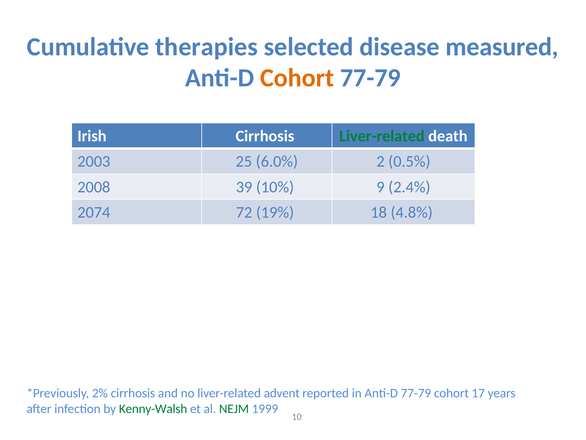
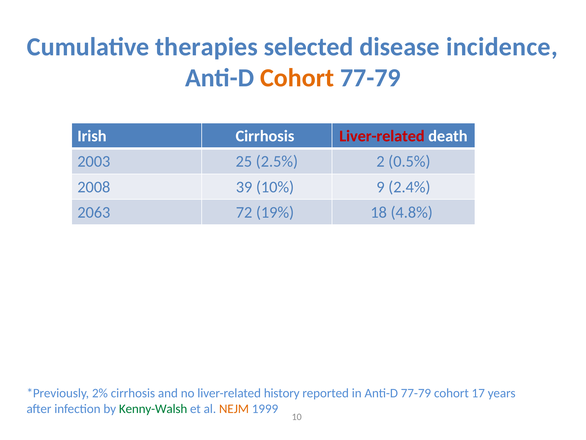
measured: measured -> incidence
Liver-related at (382, 136) colour: green -> red
6.0%: 6.0% -> 2.5%
2074: 2074 -> 2063
advent: advent -> history
NEJM colour: green -> orange
